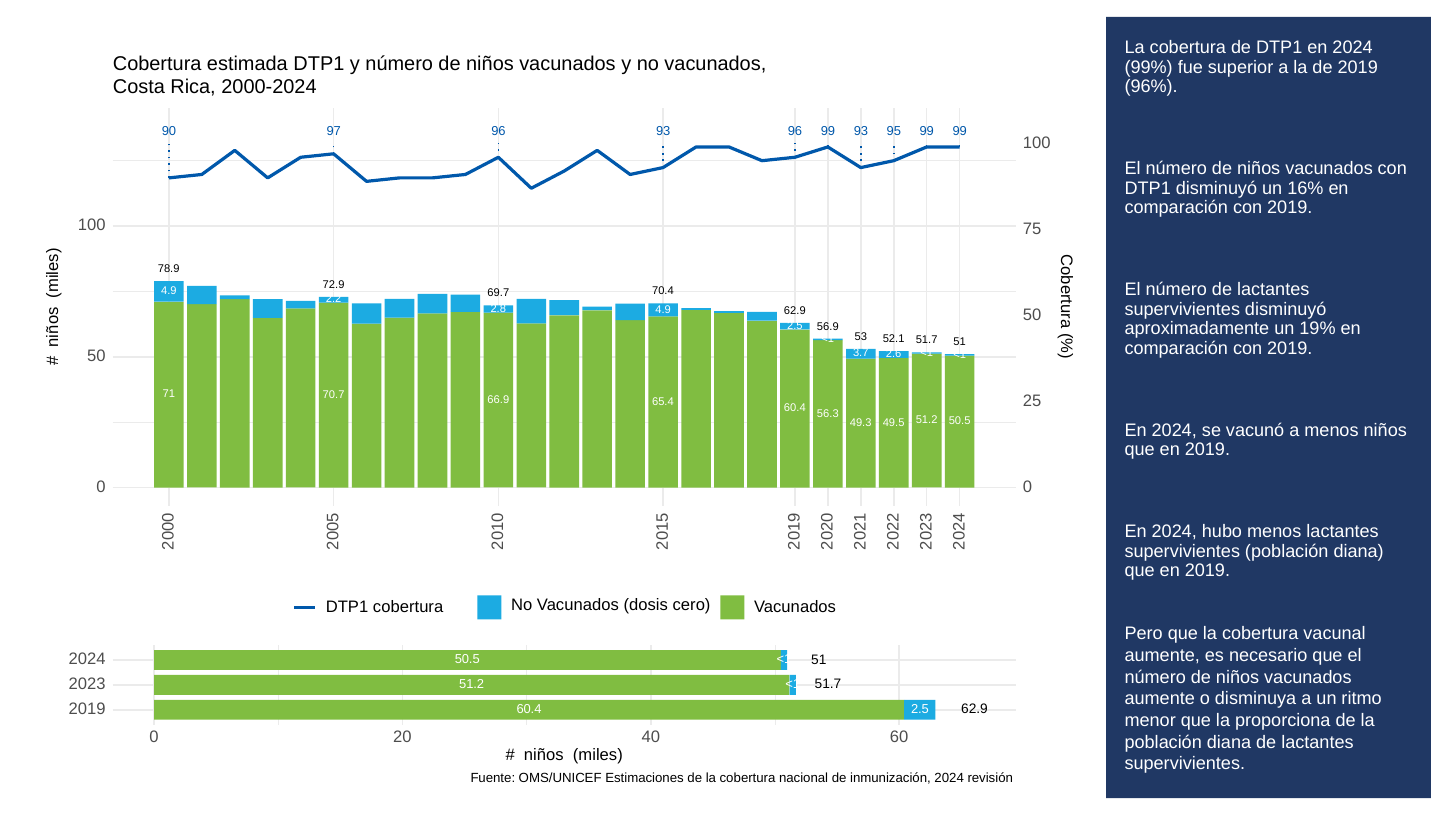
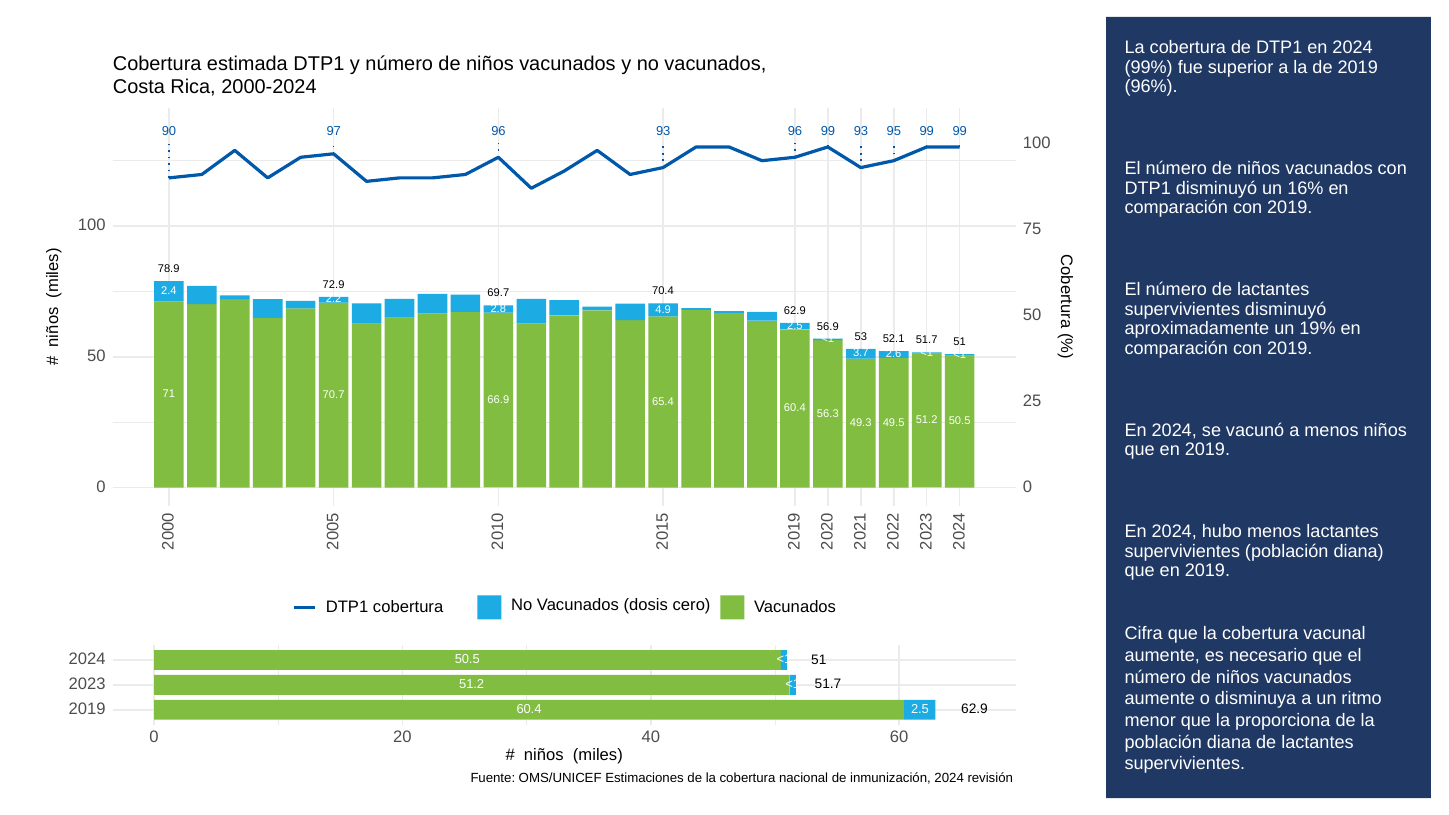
4.9 at (169, 291): 4.9 -> 2.4
Pero: Pero -> Cifra
